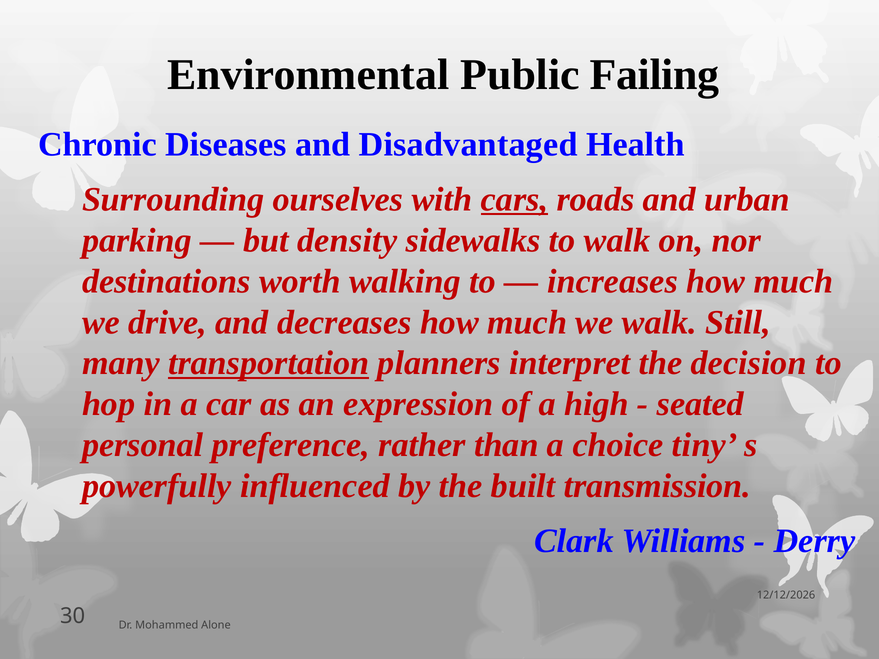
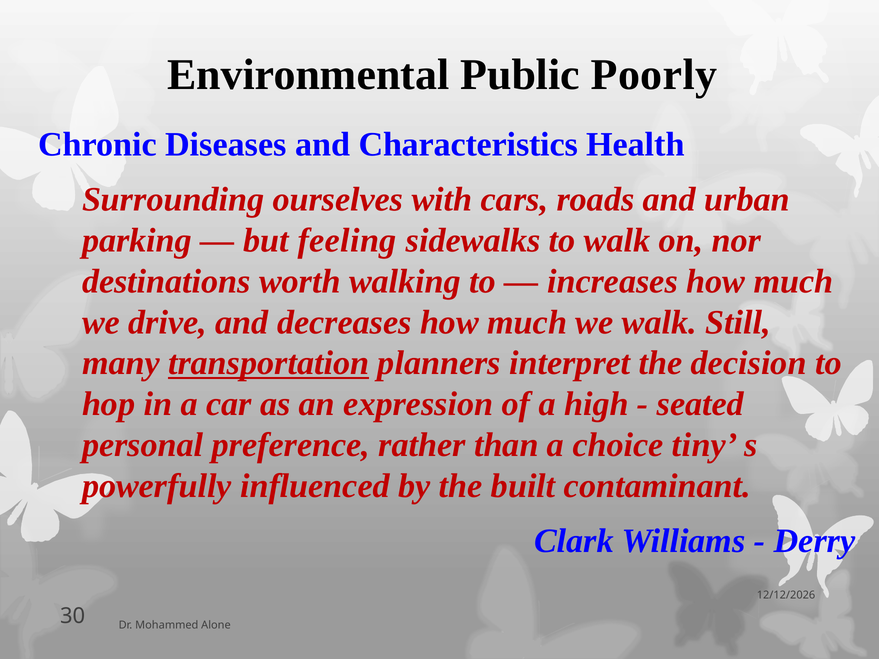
Failing: Failing -> Poorly
Disadvantaged: Disadvantaged -> Characteristics
cars underline: present -> none
density: density -> feeling
transmission: transmission -> contaminant
